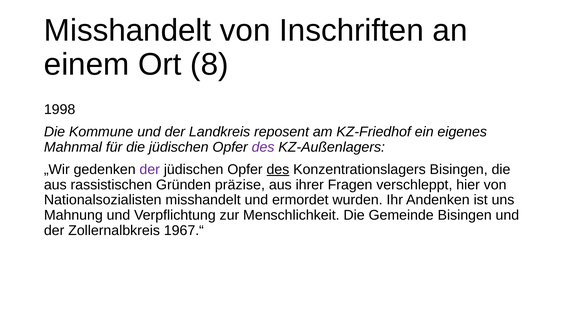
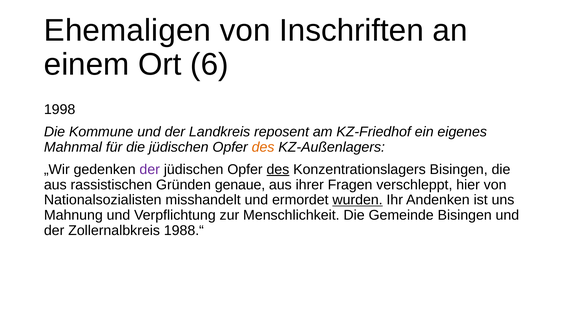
Misshandelt at (128, 31): Misshandelt -> Ehemaligen
8: 8 -> 6
des at (263, 147) colour: purple -> orange
präzise: präzise -> genaue
wurden underline: none -> present
1967.“: 1967.“ -> 1988.“
